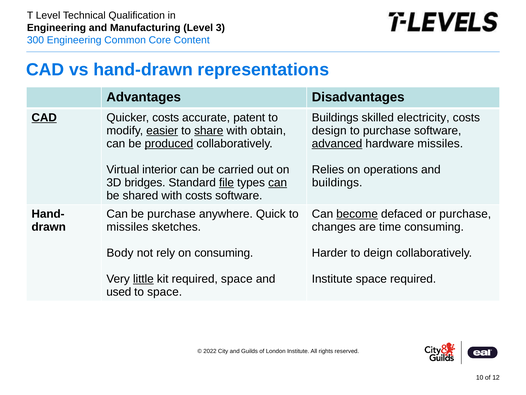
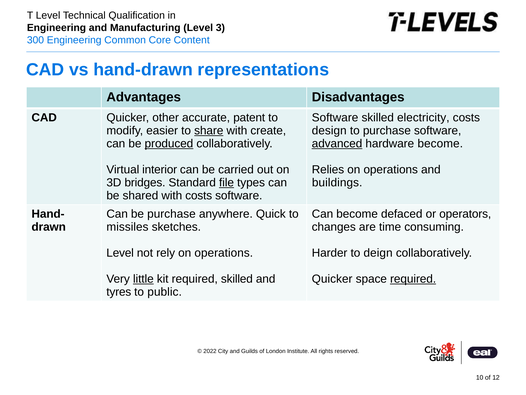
CAD at (44, 118) underline: present -> none
Quicker costs: costs -> other
Buildings at (335, 118): Buildings -> Software
easier underline: present -> none
obtain: obtain -> create
hardware missiles: missiles -> become
can at (278, 182) underline: present -> none
become at (357, 214) underline: present -> none
or purchase: purchase -> operators
Body at (120, 253): Body -> Level
rely on consuming: consuming -> operations
required space: space -> skilled
Institute at (332, 279): Institute -> Quicker
required at (413, 279) underline: none -> present
used: used -> tyres
to space: space -> public
